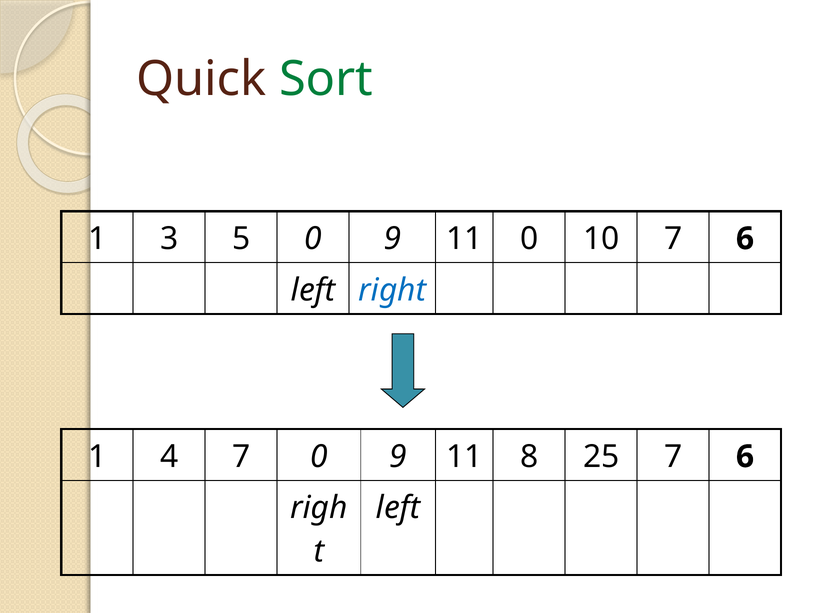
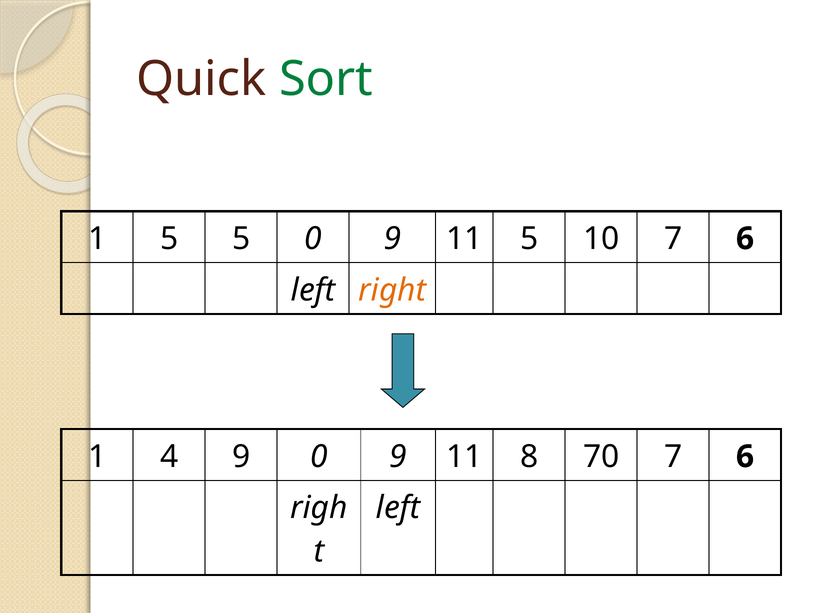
1 3: 3 -> 5
11 0: 0 -> 5
right colour: blue -> orange
4 7: 7 -> 9
25: 25 -> 70
